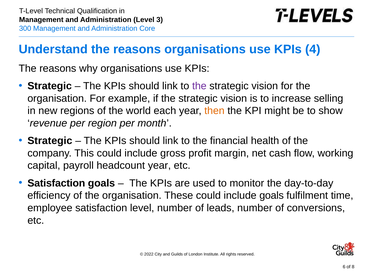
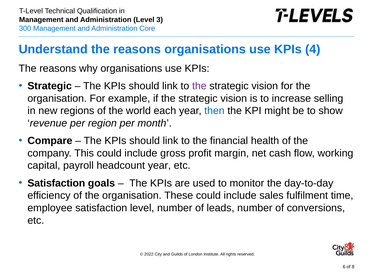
then colour: orange -> blue
Strategic at (50, 141): Strategic -> Compare
include goals: goals -> sales
